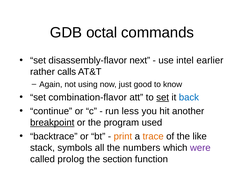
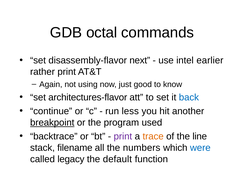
rather calls: calls -> print
combination-flavor: combination-flavor -> architectures-flavor
set at (163, 97) underline: present -> none
print at (123, 136) colour: orange -> purple
like: like -> line
symbols: symbols -> filename
were colour: purple -> blue
prolog: prolog -> legacy
section: section -> default
